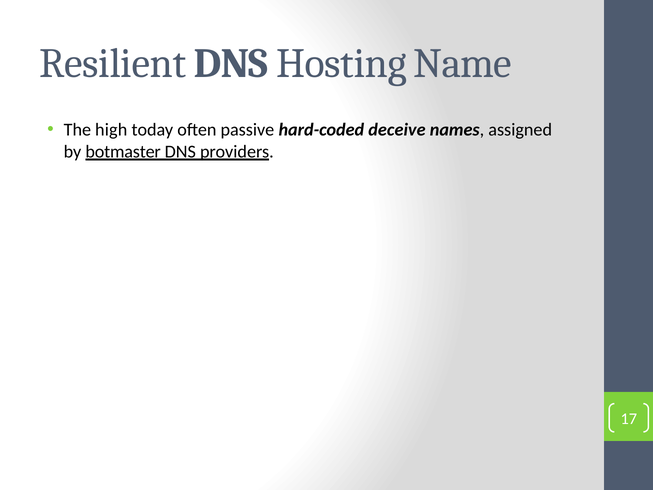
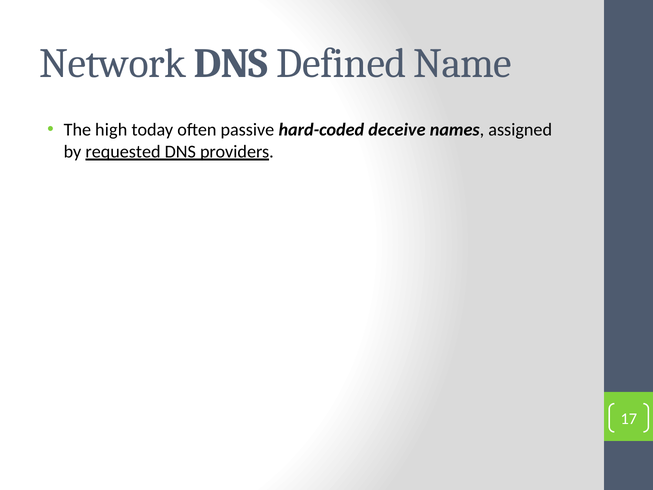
Resilient: Resilient -> Network
Hosting: Hosting -> Defined
botmaster: botmaster -> requested
